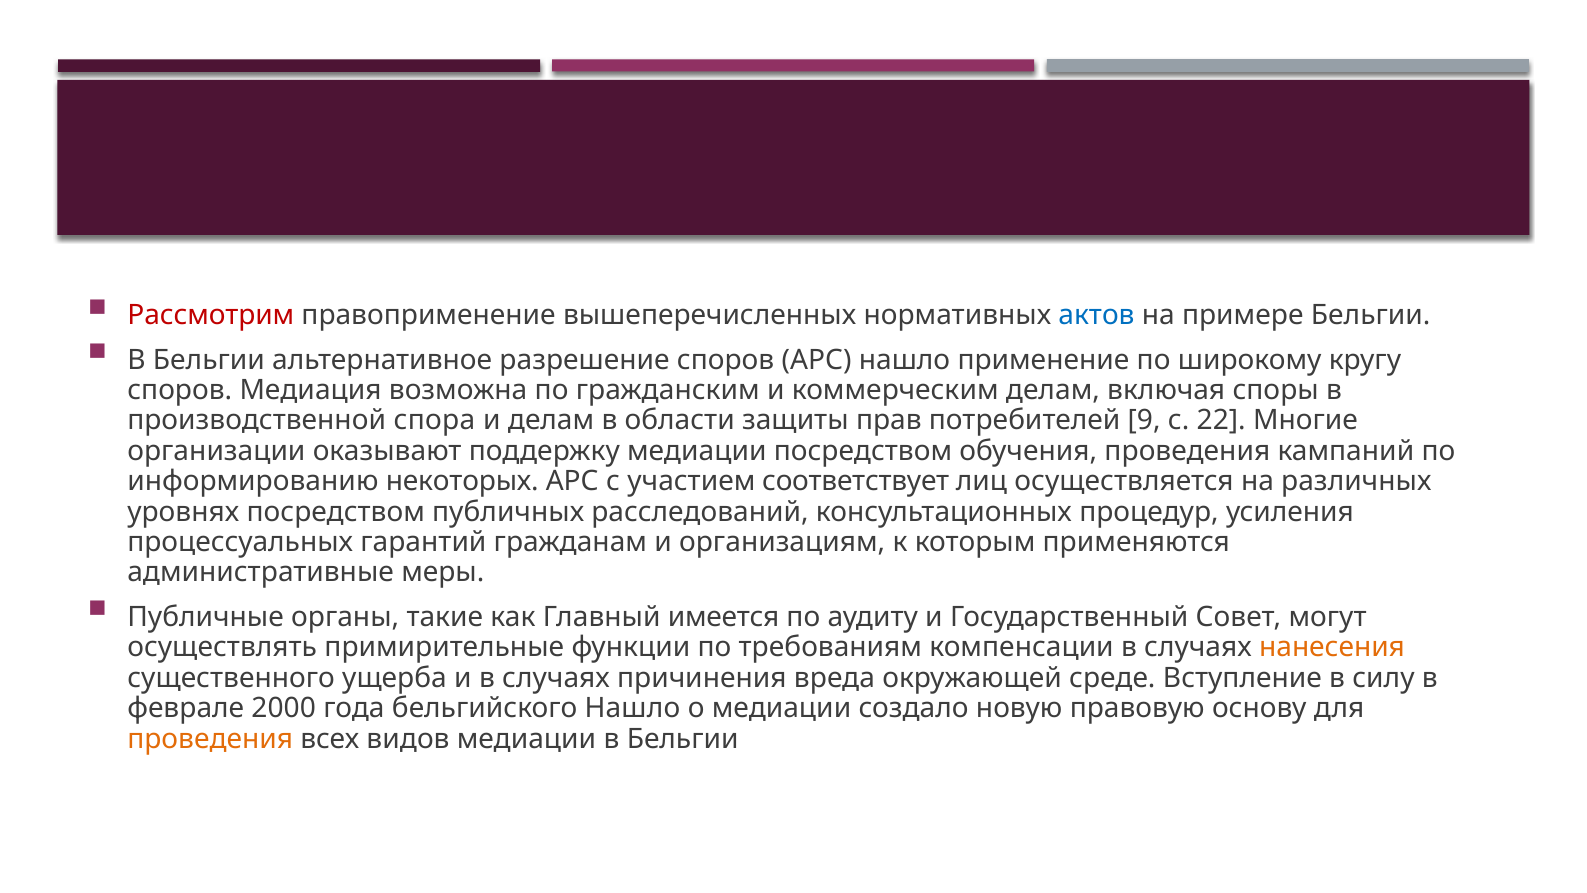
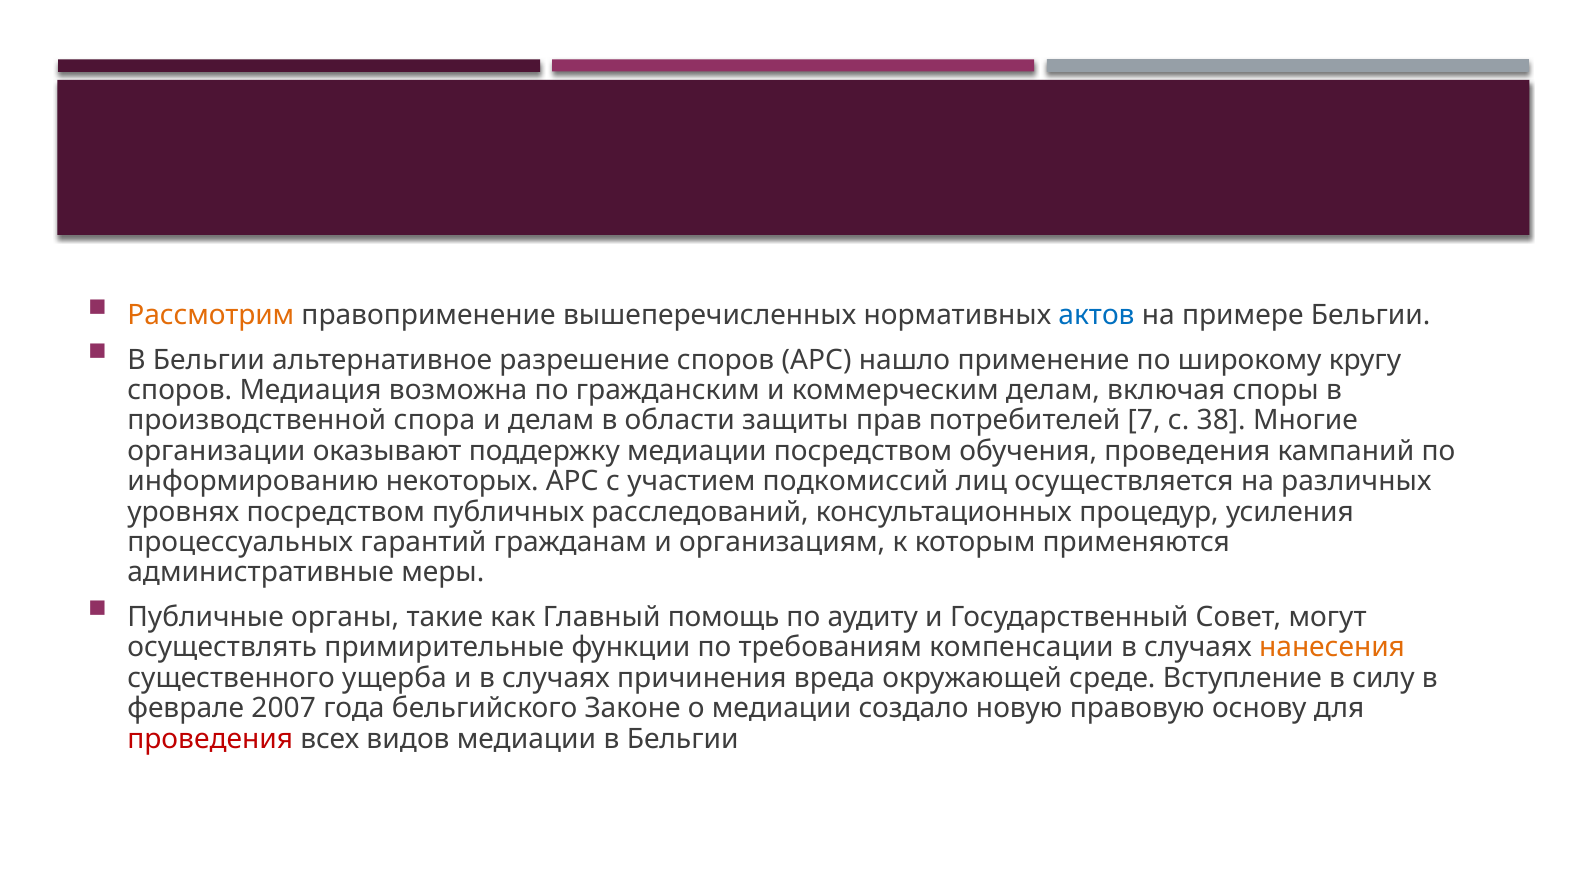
Рассмотрим colour: red -> orange
9: 9 -> 7
22: 22 -> 38
соответствует: соответствует -> подкомиссий
имеется: имеется -> помощь
2000: 2000 -> 2007
бельгийского Нашло: Нашло -> Законе
проведения at (210, 738) colour: orange -> red
